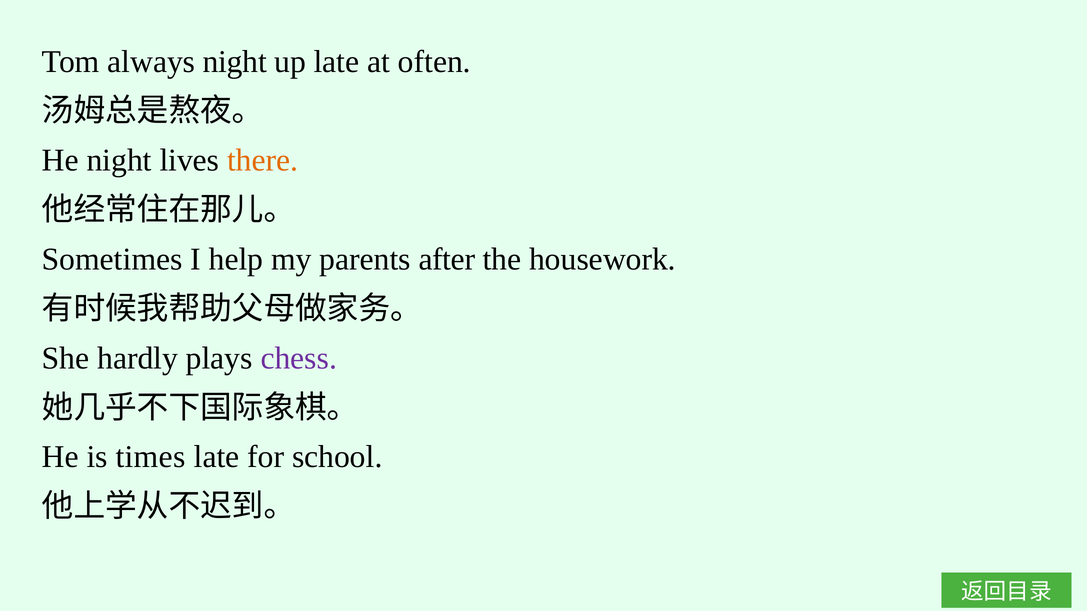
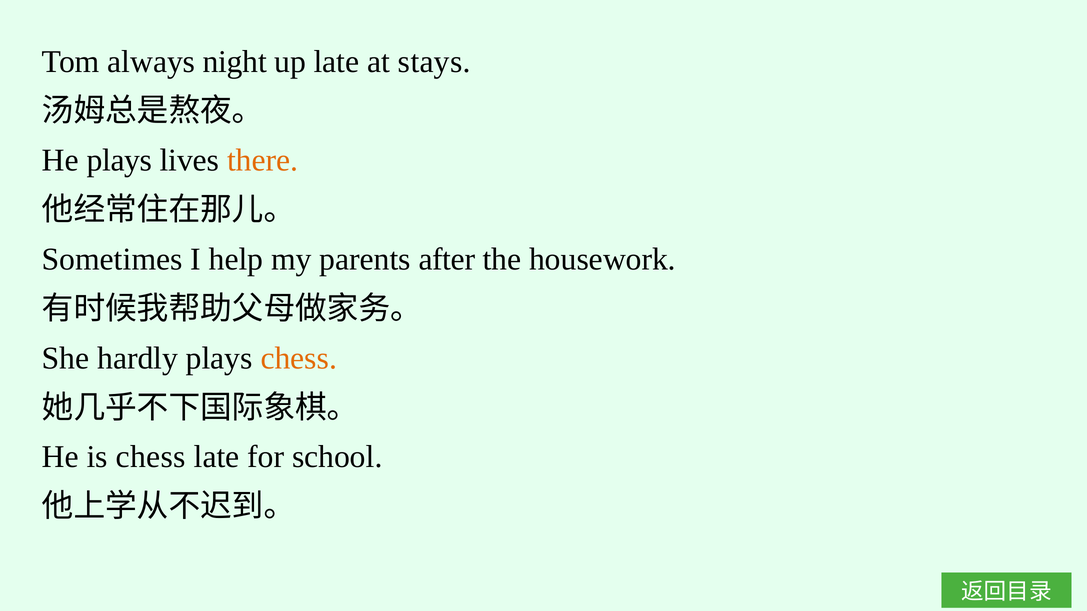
often: often -> stays
He night: night -> plays
chess at (299, 358) colour: purple -> orange
is times: times -> chess
